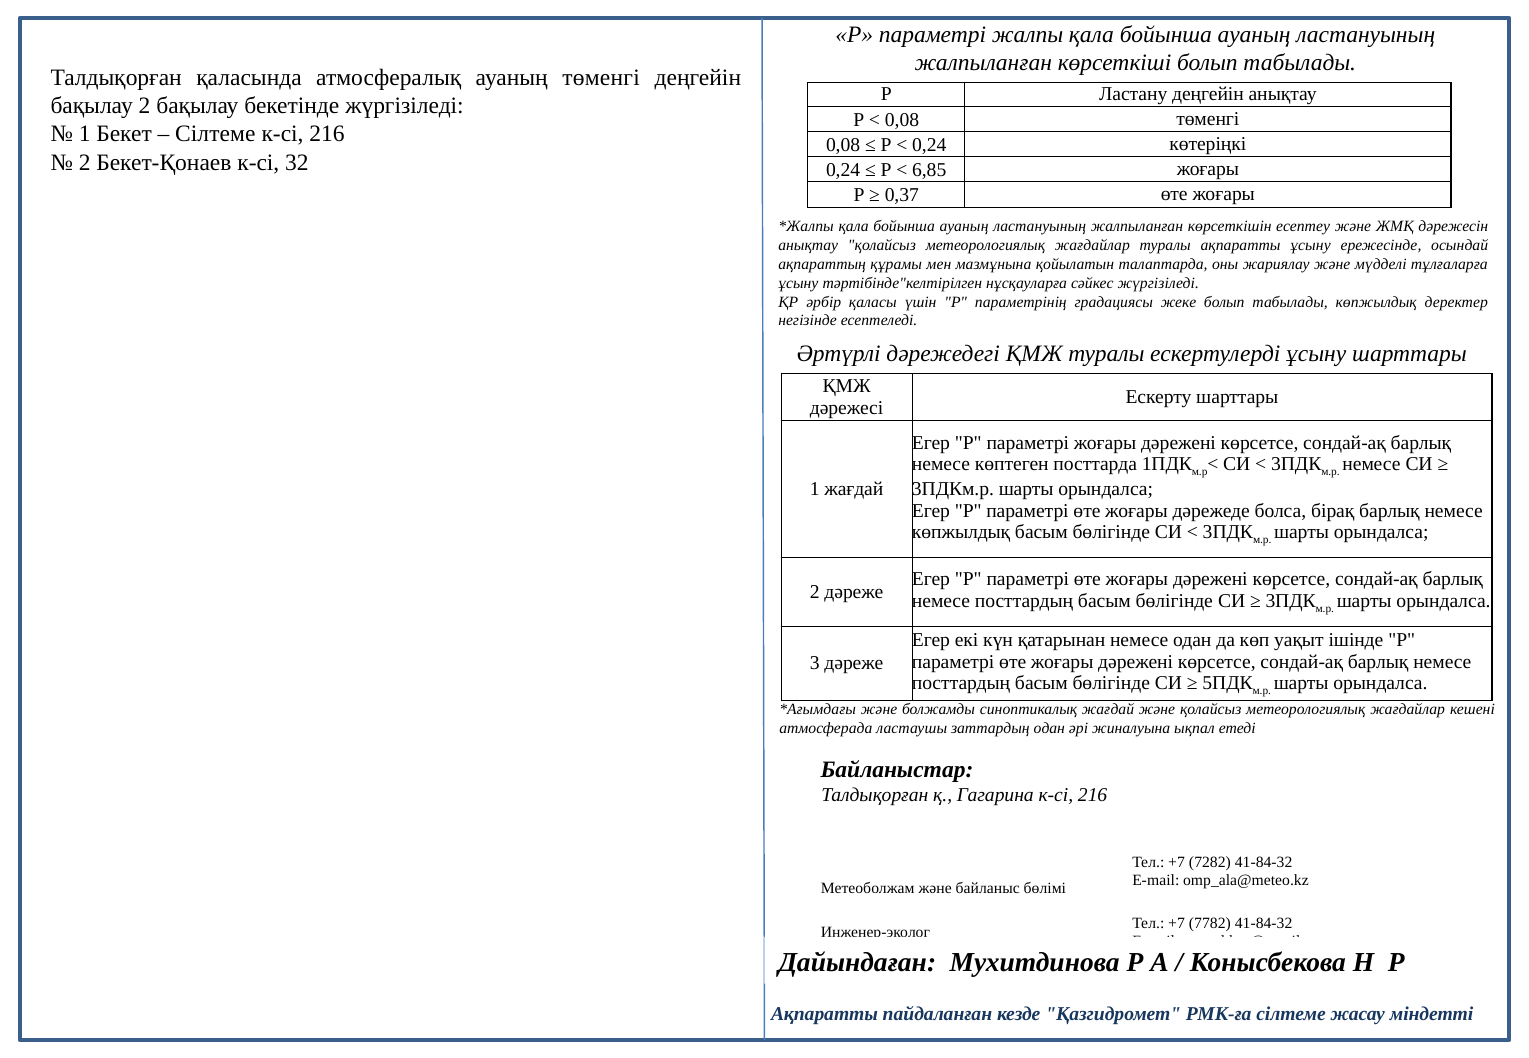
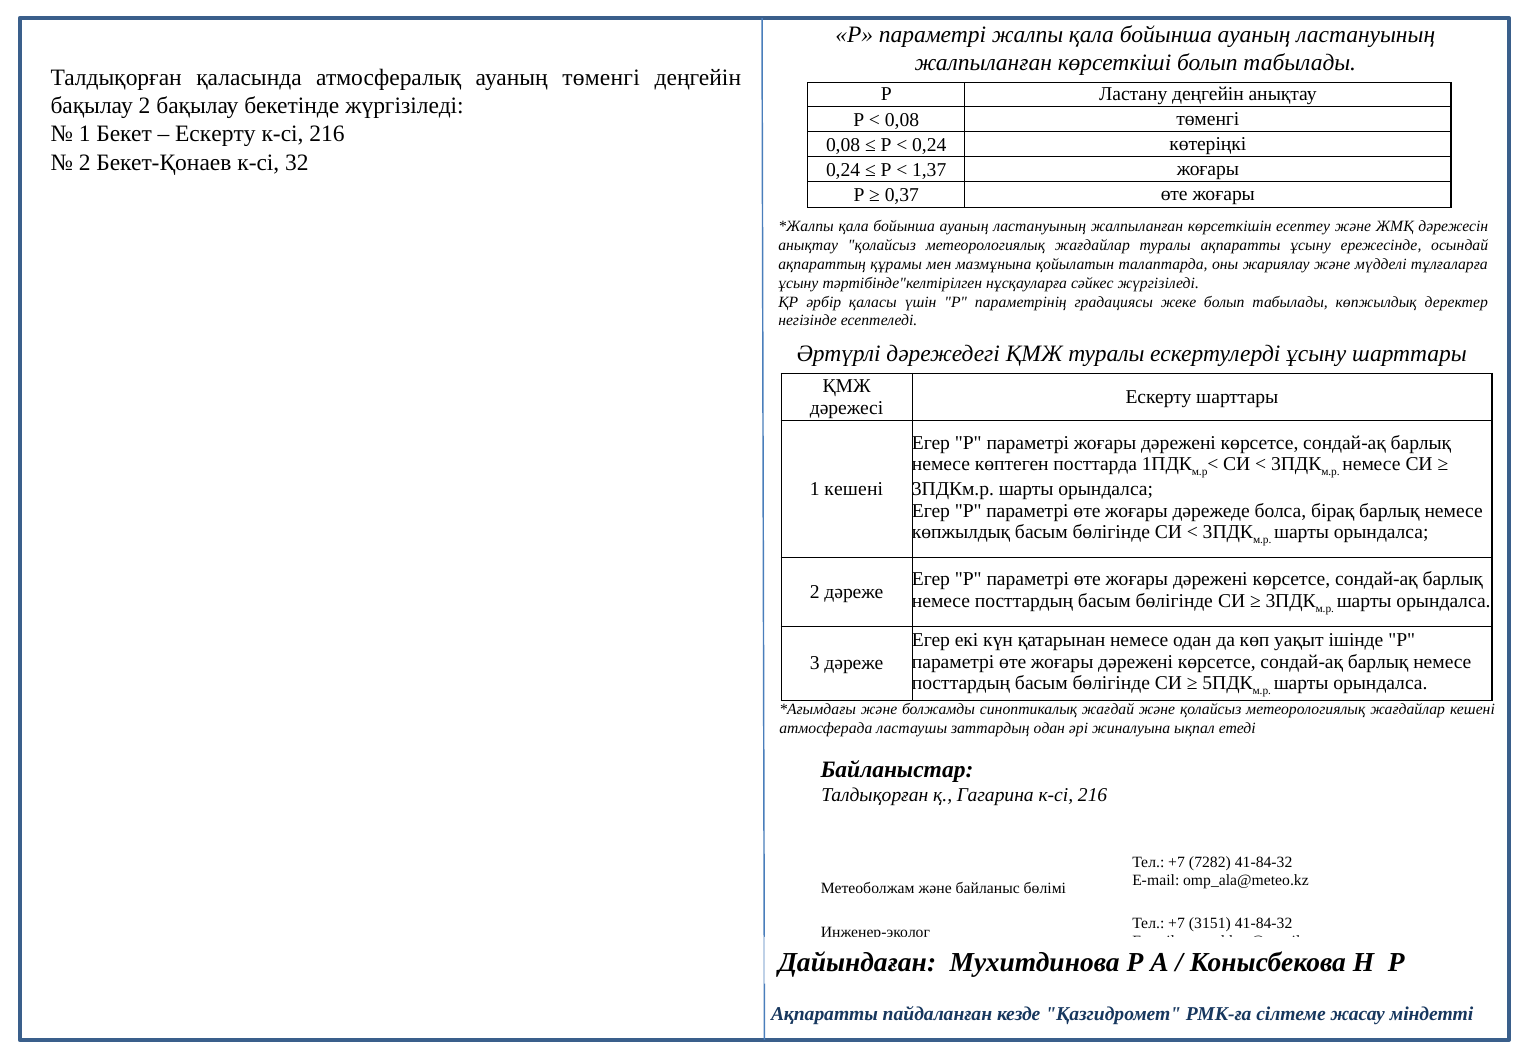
Сілтеме at (215, 134): Сілтеме -> Ескерту
6,85: 6,85 -> 1,37
1 жағдай: жағдай -> кешені
7782: 7782 -> 3151
